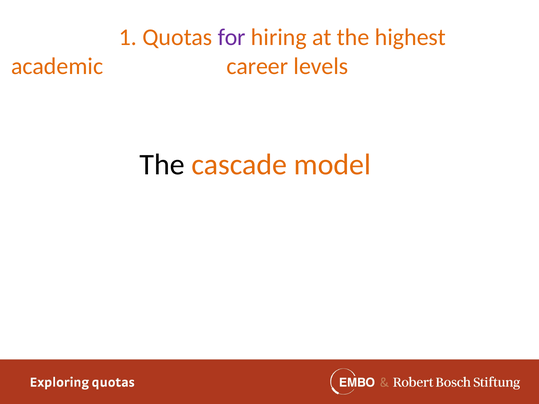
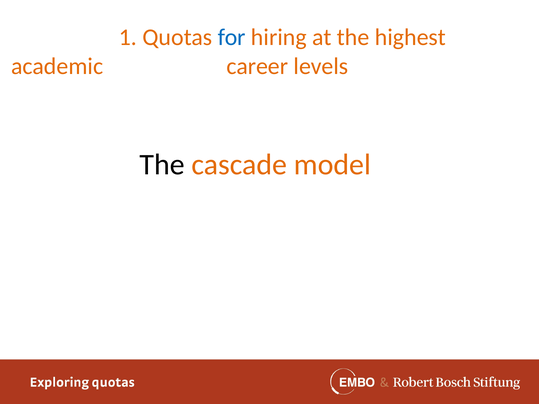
for colour: purple -> blue
